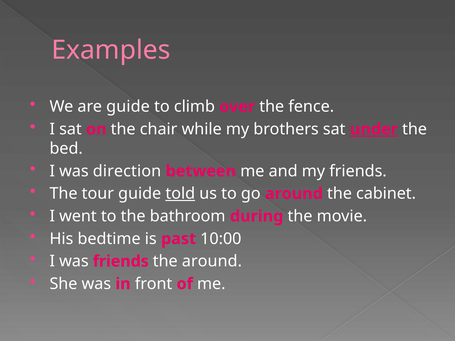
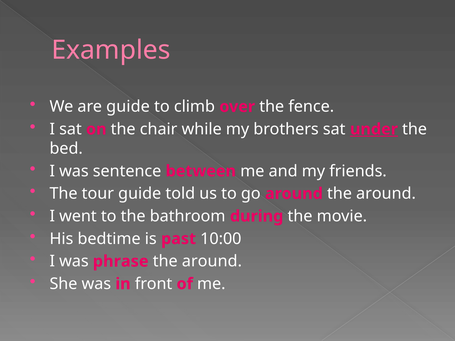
direction: direction -> sentence
told underline: present -> none
around the cabinet: cabinet -> around
was friends: friends -> phrase
